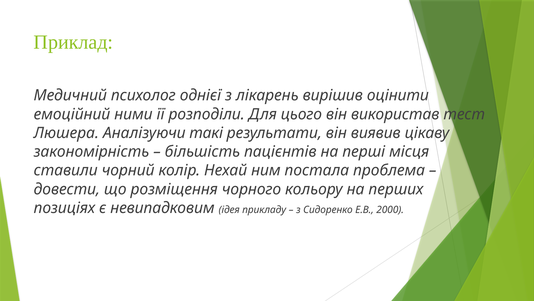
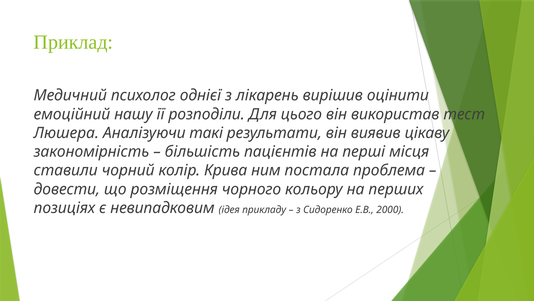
ними: ними -> нашу
Нехай: Нехай -> Крива
